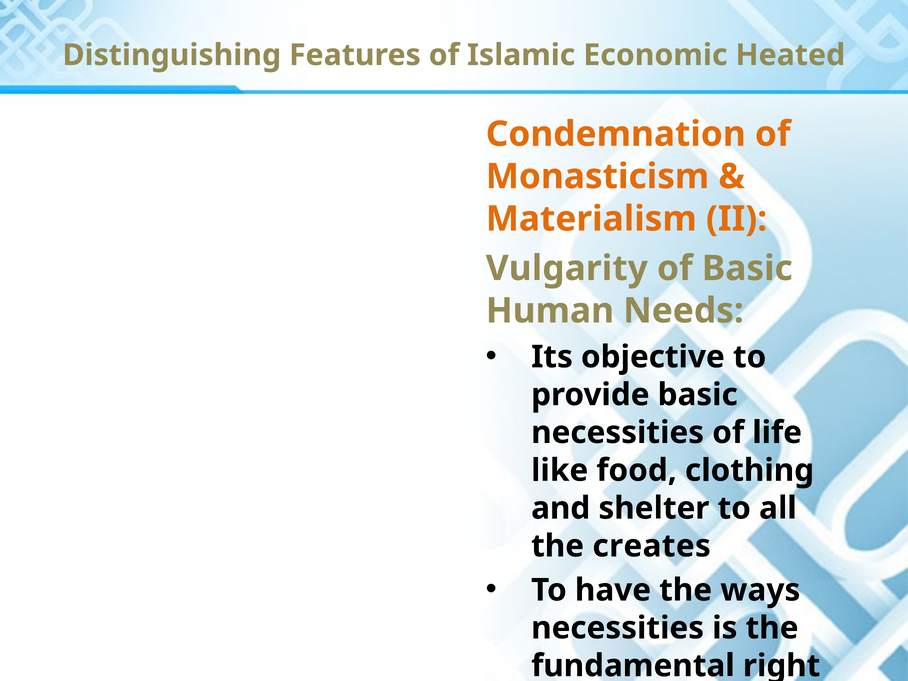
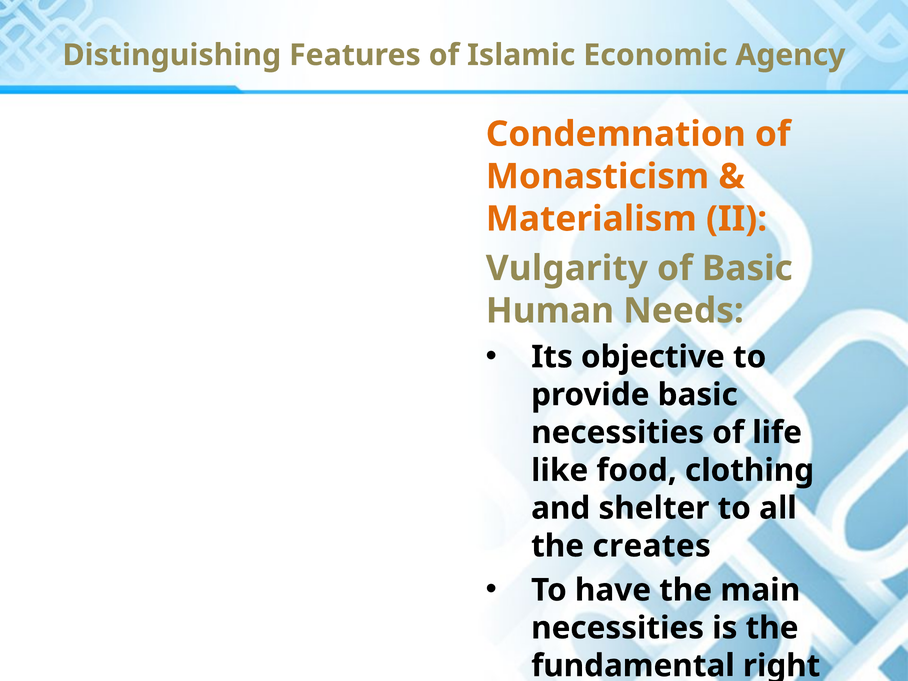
Heated: Heated -> Agency
ways: ways -> main
